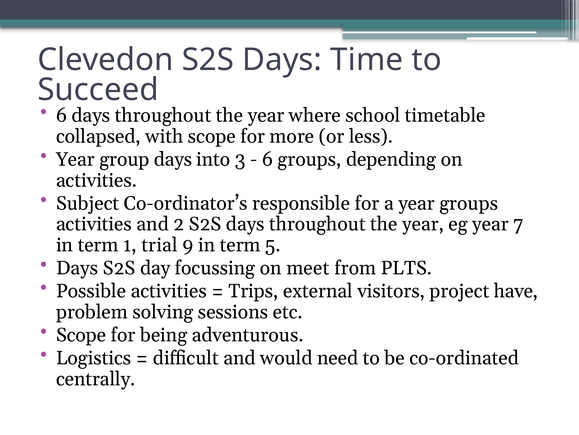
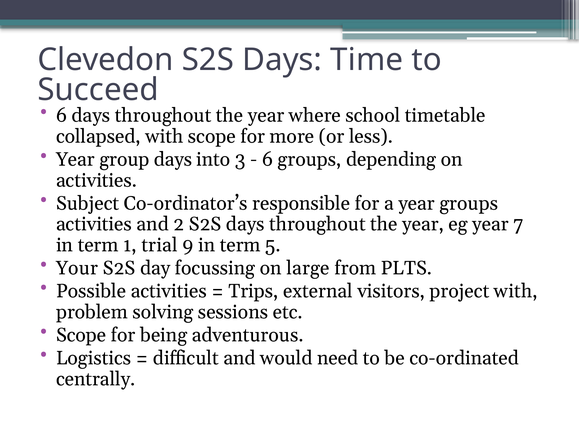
Days at (77, 268): Days -> Your
meet: meet -> large
project have: have -> with
